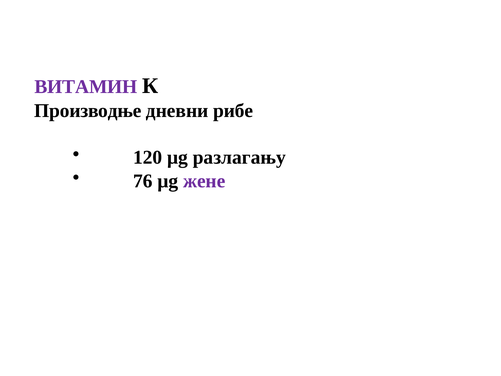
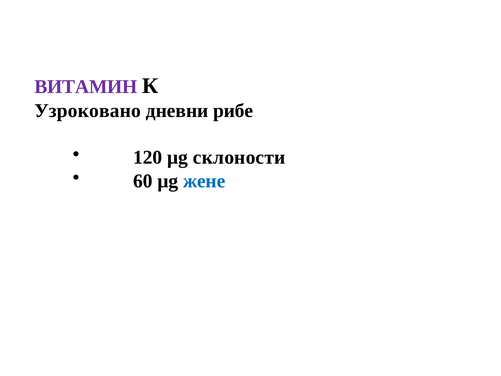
Производње: Производње -> Узроковано
разлагању: разлагању -> склоности
76: 76 -> 60
жене colour: purple -> blue
